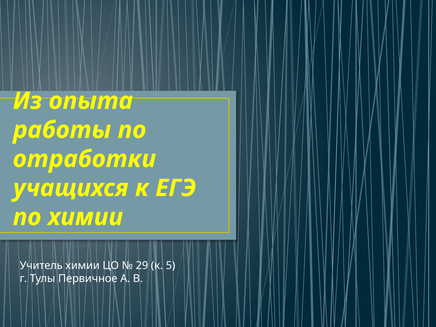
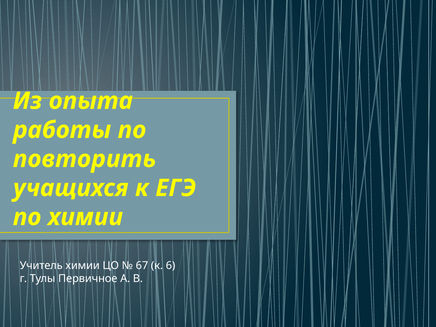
отработки: отработки -> повторить
29: 29 -> 67
5: 5 -> 6
